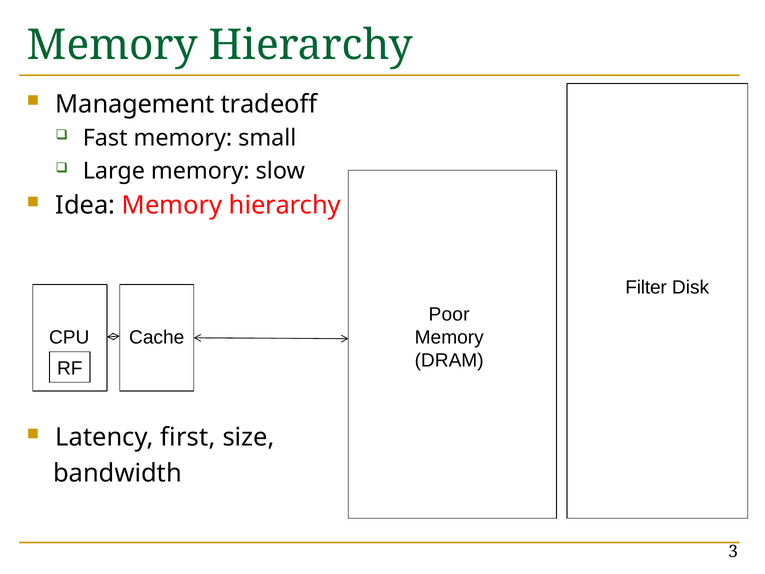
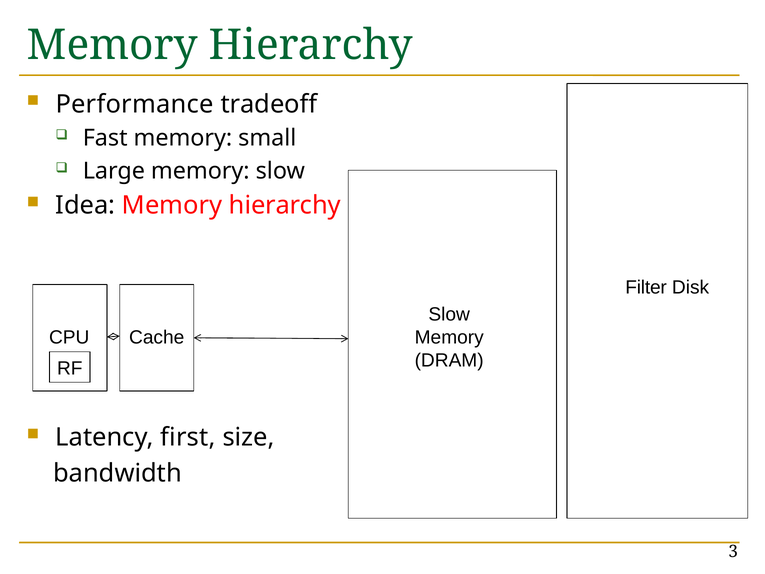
Management: Management -> Performance
Poor at (449, 314): Poor -> Slow
